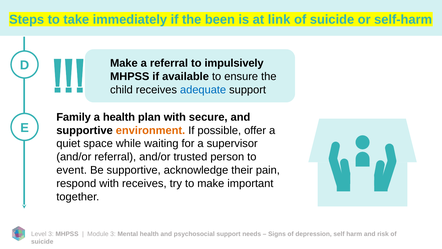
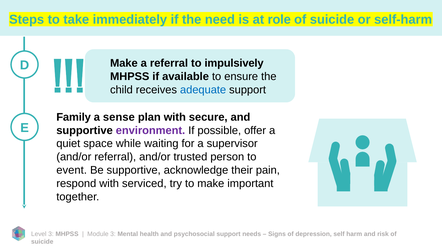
been: been -> need
link: link -> role
a health: health -> sense
environment colour: orange -> purple
with receives: receives -> serviced
